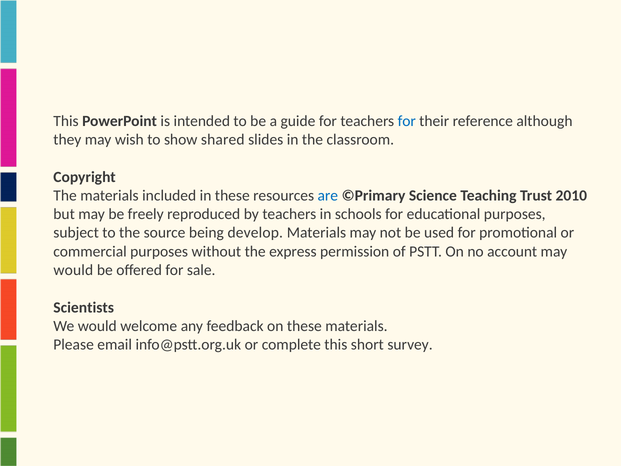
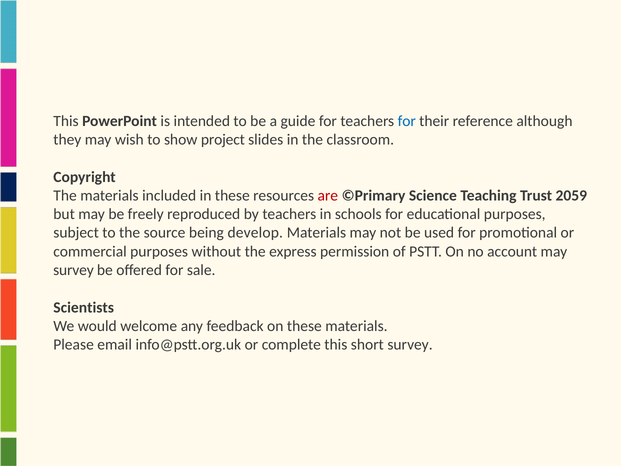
shared: shared -> project
are colour: blue -> red
2010: 2010 -> 2059
would at (73, 270): would -> survey
